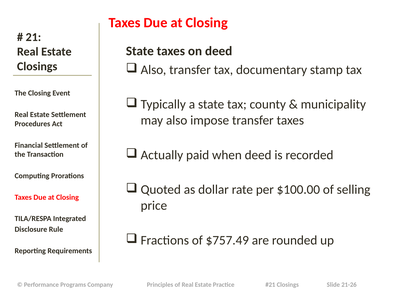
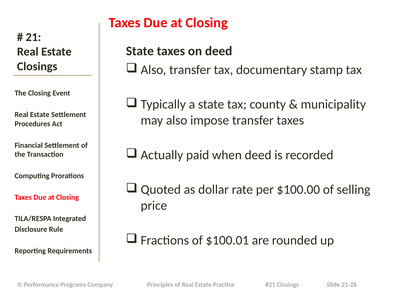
$757.49: $757.49 -> $100.01
